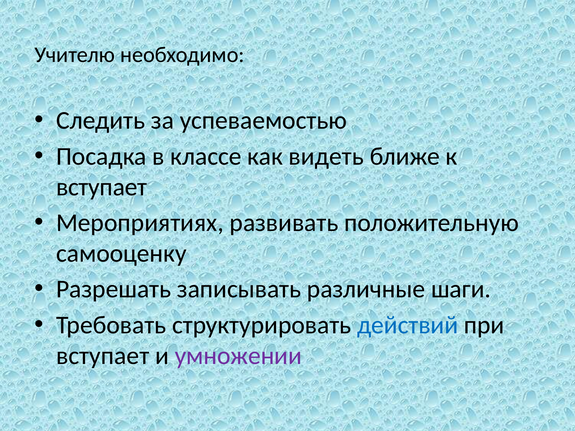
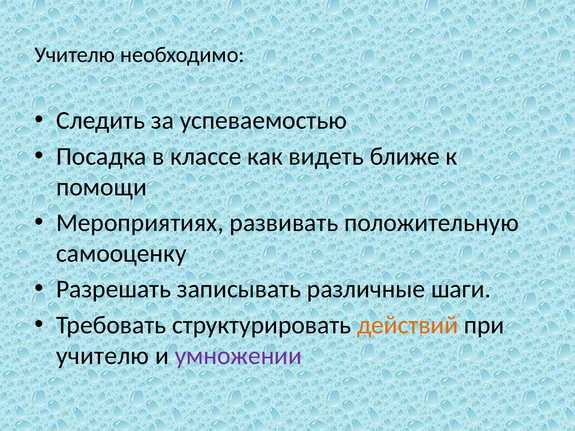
вступает at (102, 187): вступает -> помощи
действий colour: blue -> orange
вступает at (103, 356): вступает -> учителю
